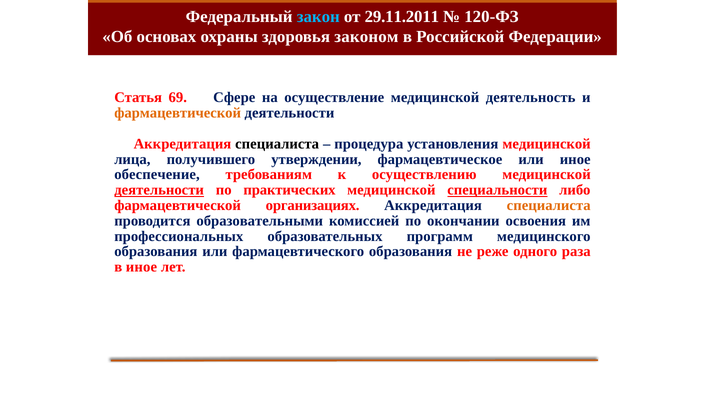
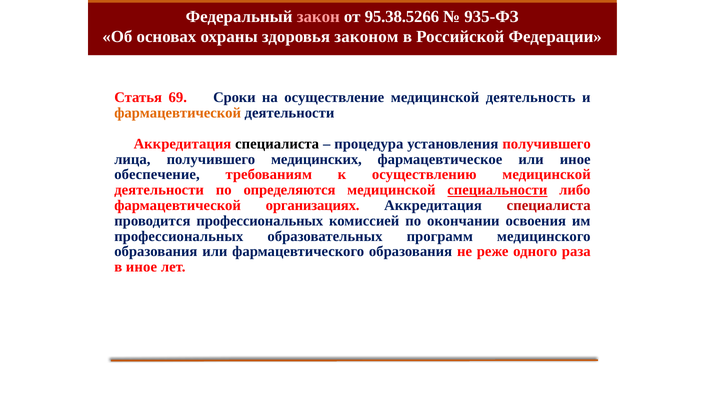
закон colour: light blue -> pink
29.11.2011: 29.11.2011 -> 95.38.5266
120-ФЗ: 120-ФЗ -> 935-ФЗ
Сфере: Сфере -> Сроки
установления медицинской: медицинской -> получившего
утверждении: утверждении -> медицинских
деятельности at (159, 190) underline: present -> none
практических: практических -> определяются
специалиста at (549, 206) colour: orange -> red
проводится образовательными: образовательными -> профессиональных
